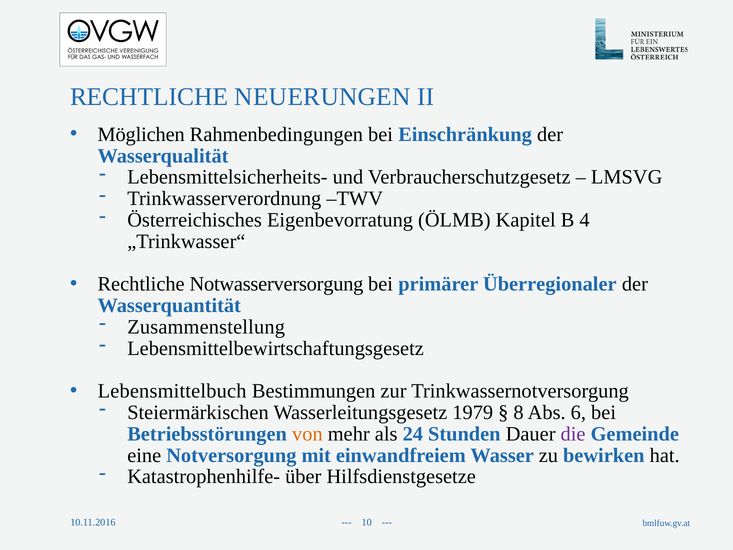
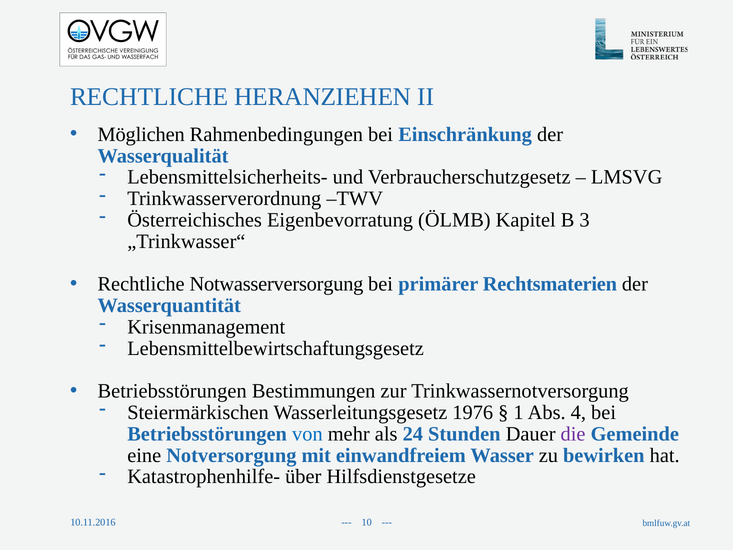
NEUERUNGEN: NEUERUNGEN -> HERANZIEHEN
4: 4 -> 3
Überregionaler: Überregionaler -> Rechtsmaterien
Zusammenstellung: Zusammenstellung -> Krisenmanagement
Lebensmittelbuch at (172, 391): Lebensmittelbuch -> Betriebsstörungen
1979: 1979 -> 1976
8: 8 -> 1
6: 6 -> 4
von colour: orange -> blue
